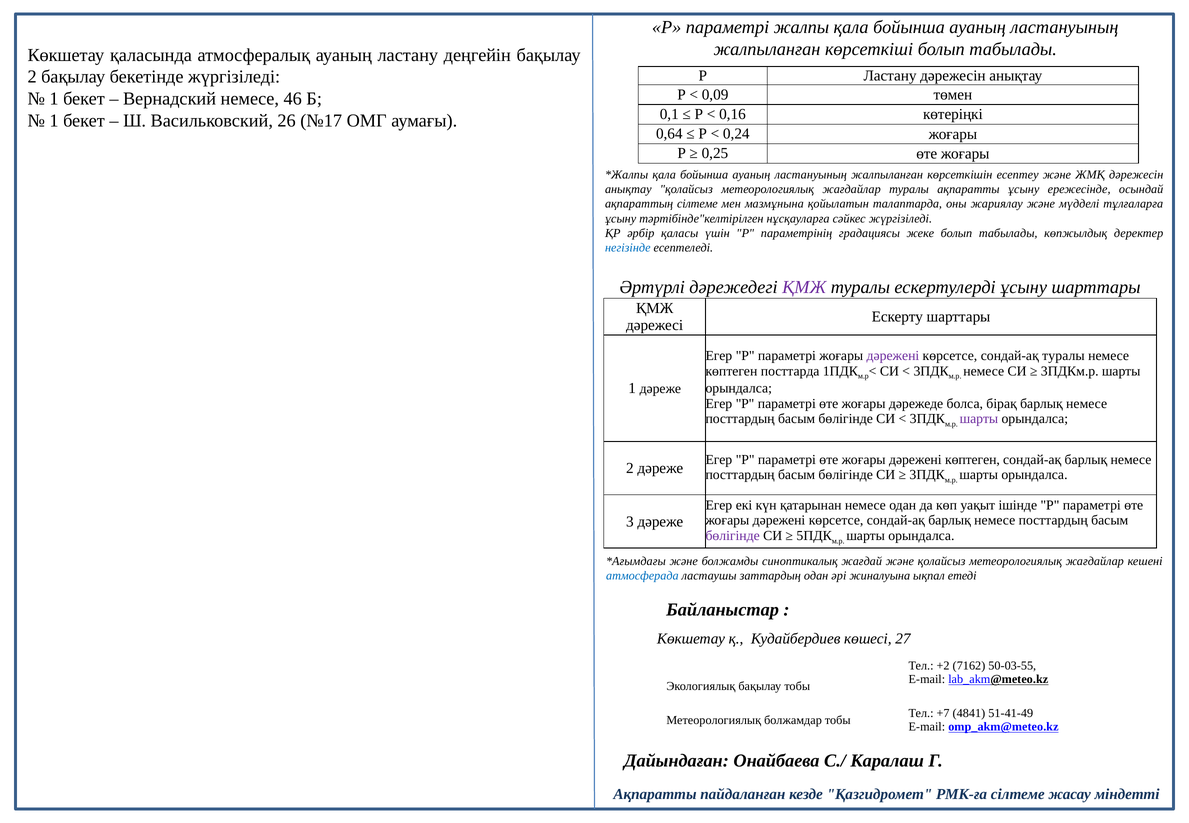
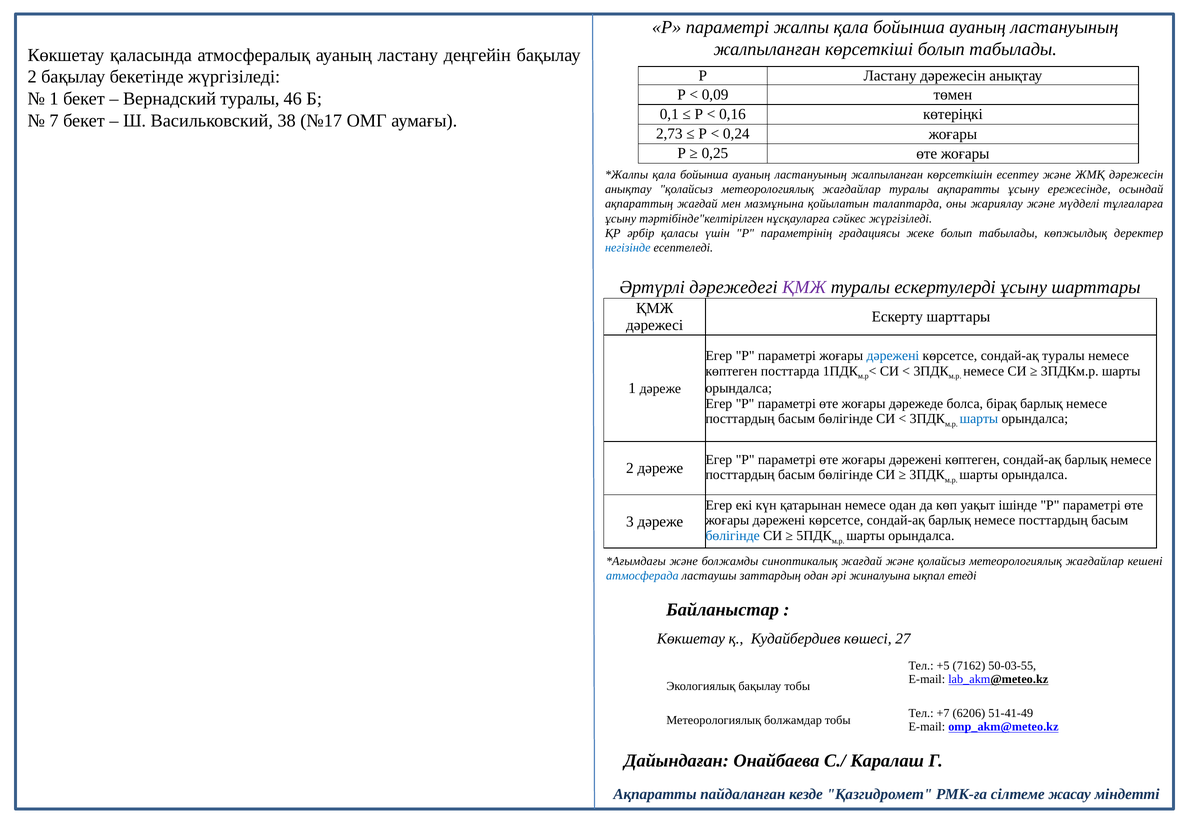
Вернадский немесе: немесе -> туралы
1 at (54, 121): 1 -> 7
26: 26 -> 38
0,64: 0,64 -> 2,73
ақпараттың сілтеме: сілтеме -> жағдай
дәрежені at (893, 356) colour: purple -> blue
шарты at (979, 419) colour: purple -> blue
бөлігінде at (733, 536) colour: purple -> blue
+2: +2 -> +5
4841: 4841 -> 6206
